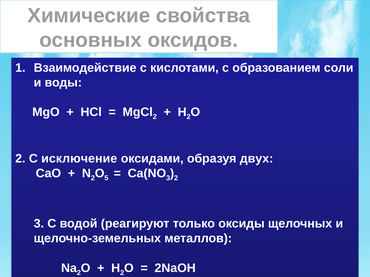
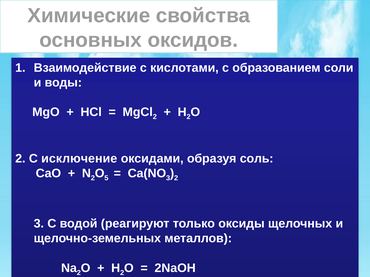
двух: двух -> соль
